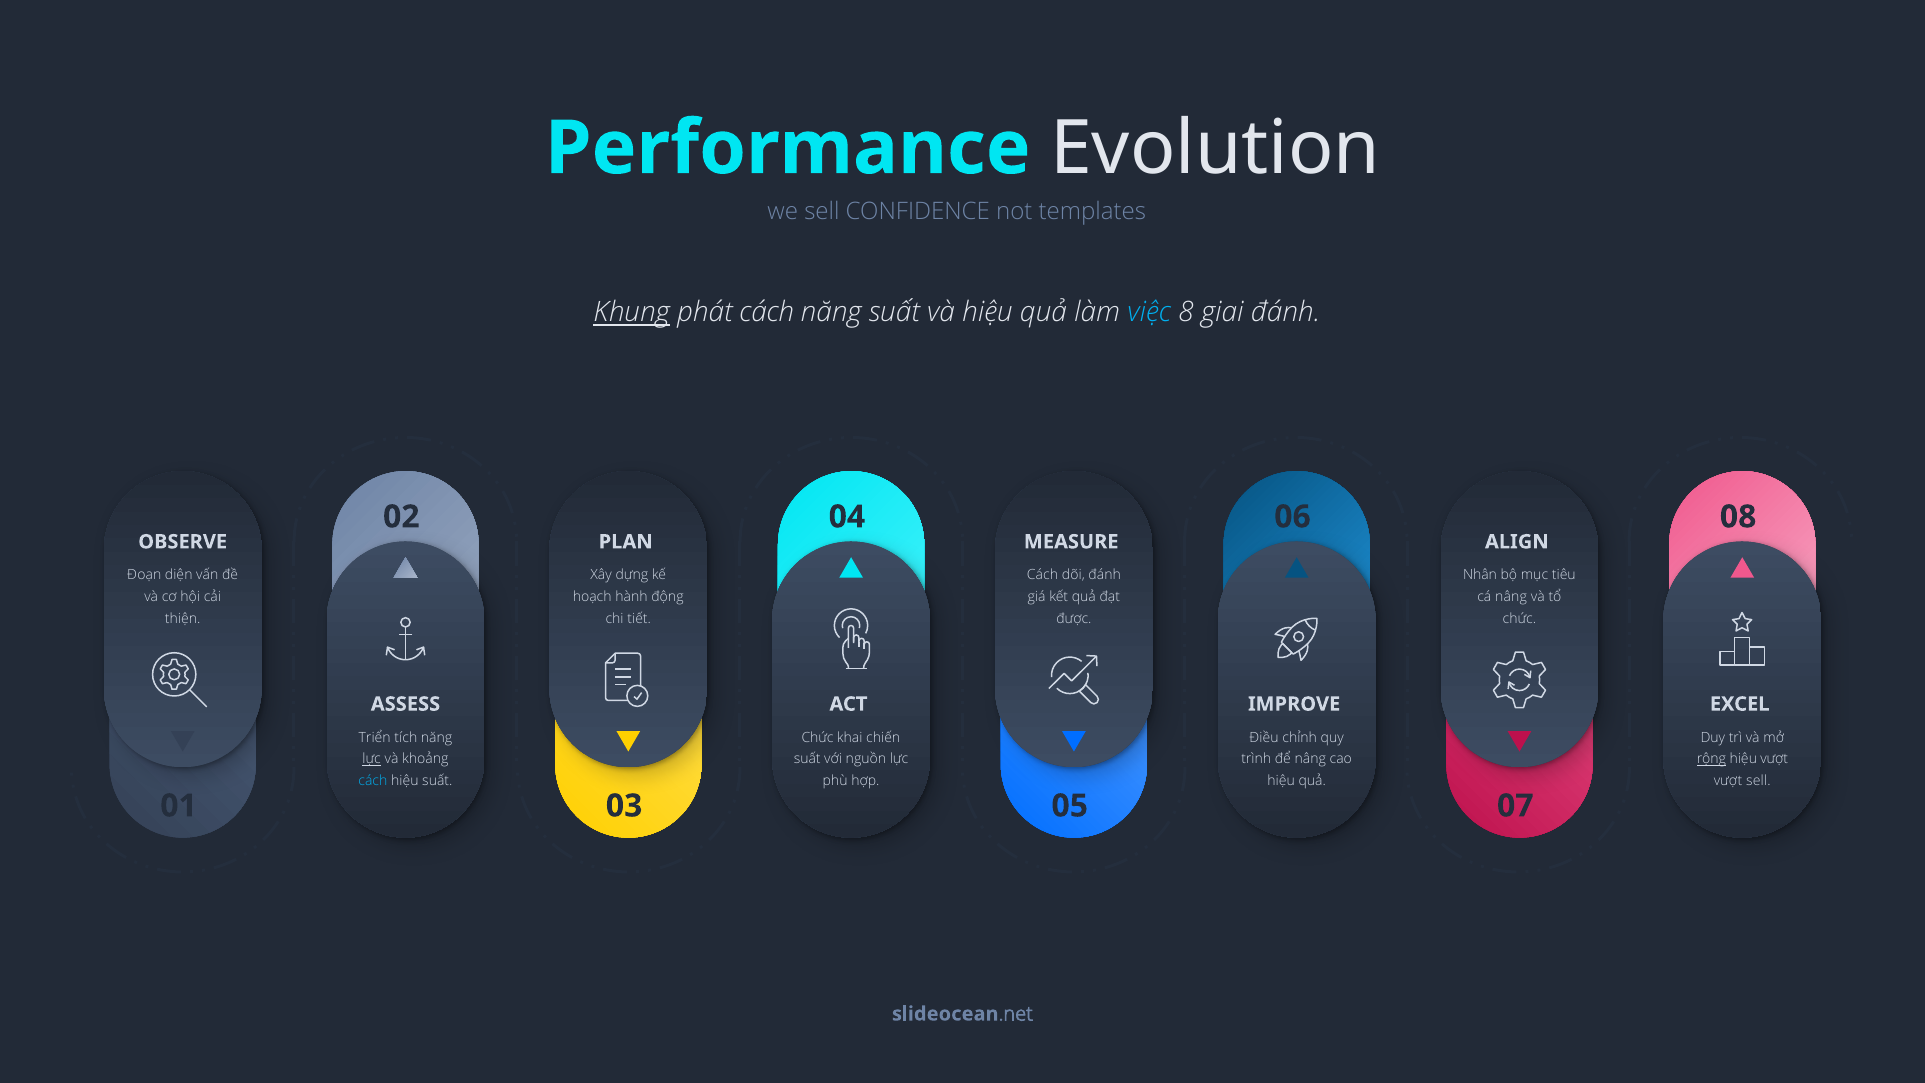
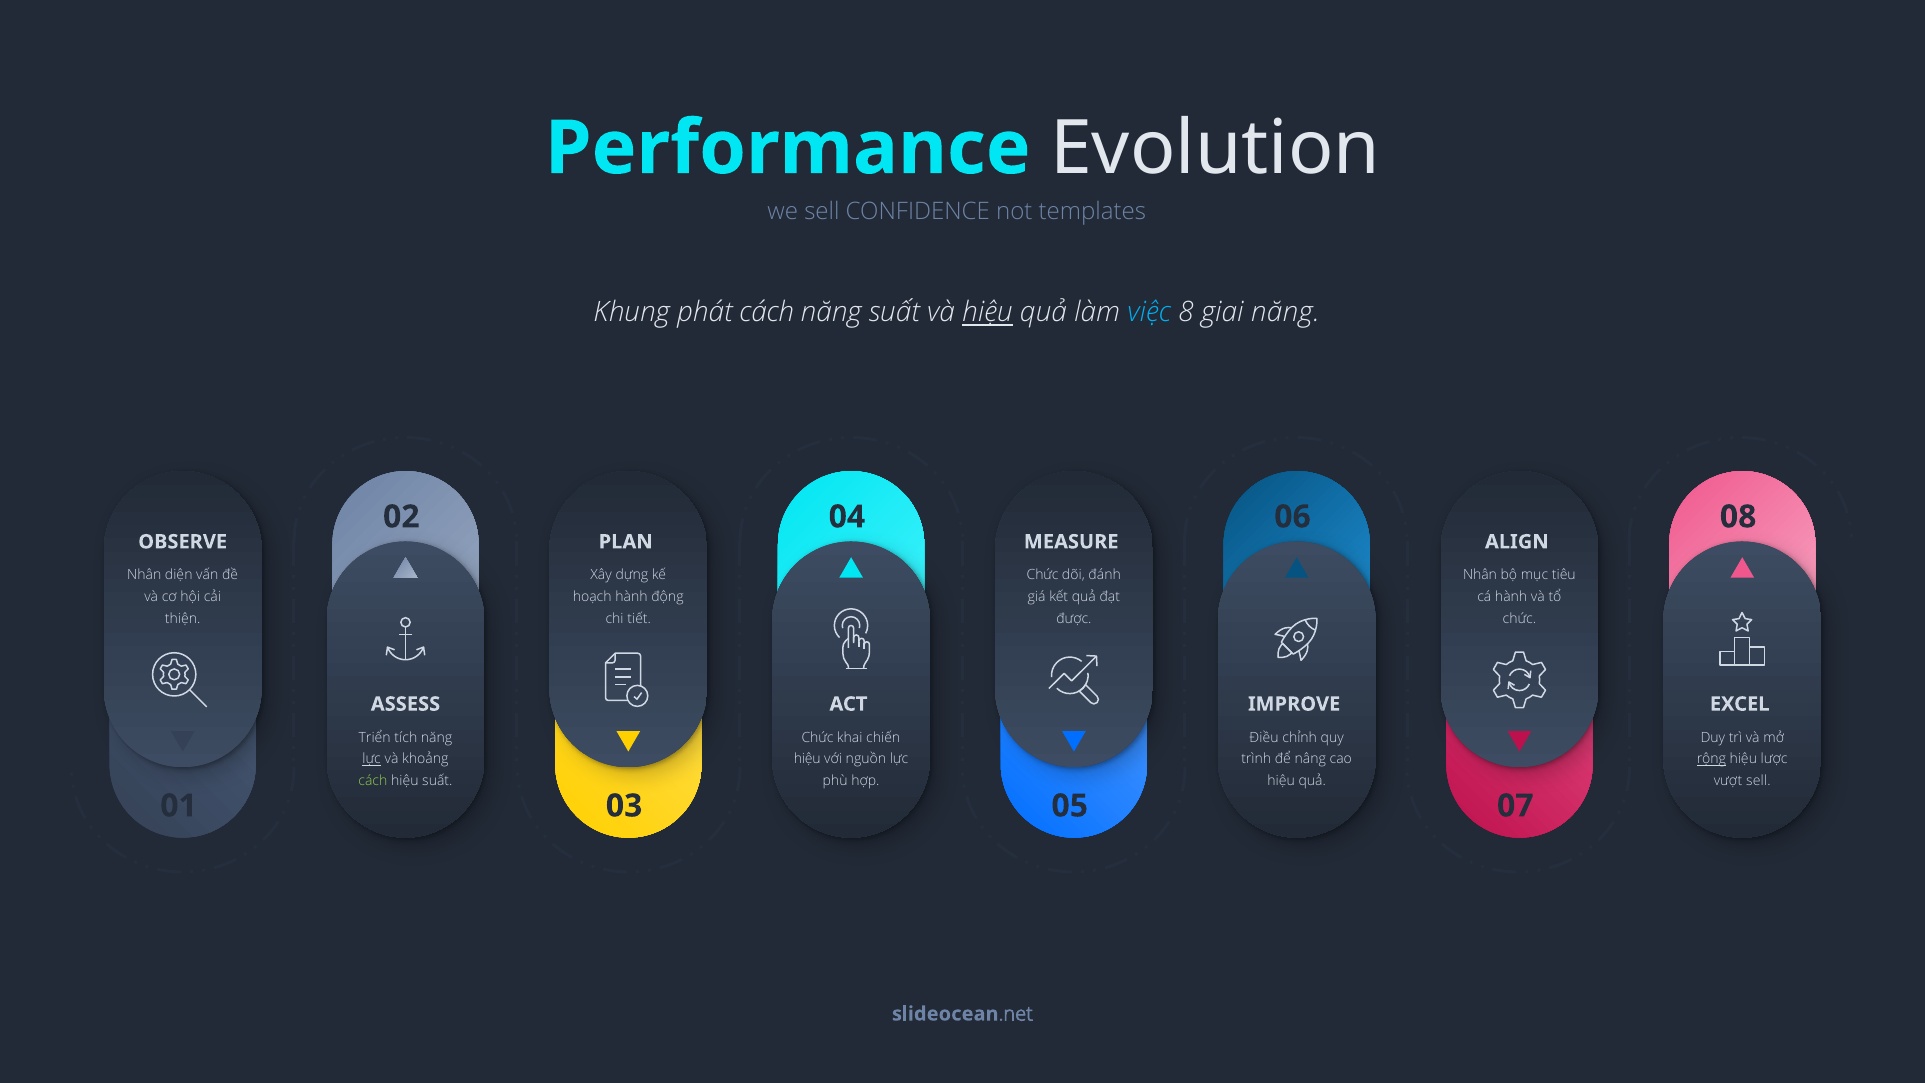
Khung underline: present -> none
hiệu at (987, 313) underline: none -> present
giai đánh: đánh -> năng
Đoạn at (144, 575): Đoạn -> Nhân
Cách at (1043, 575): Cách -> Chức
cá nâng: nâng -> hành
suất at (807, 759): suất -> hiệu
hiệu vượt: vượt -> lược
cách at (373, 781) colour: light blue -> light green
